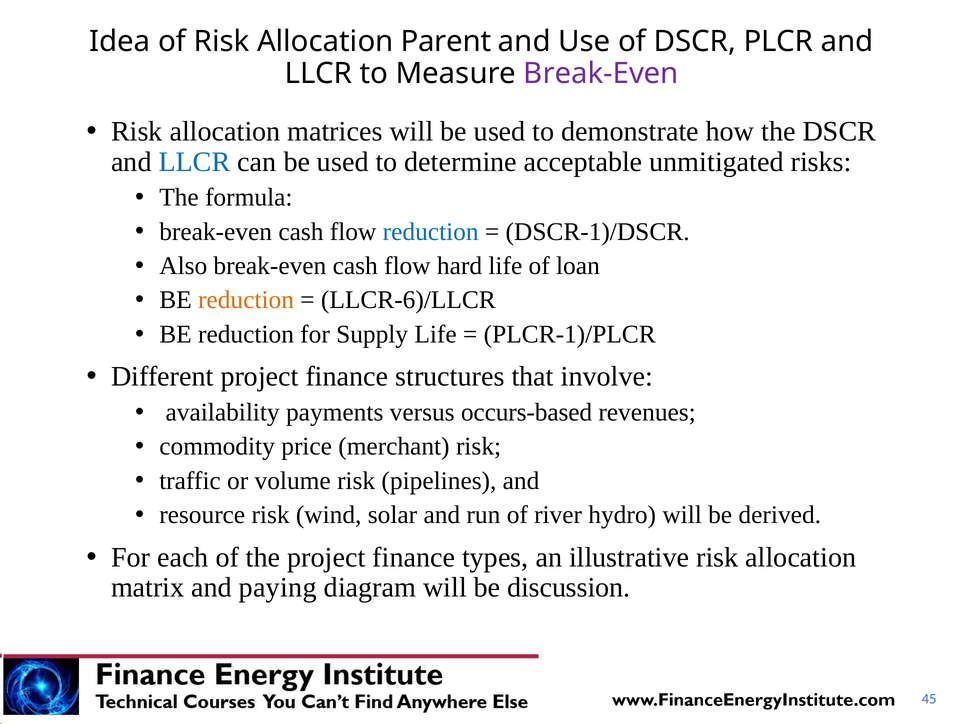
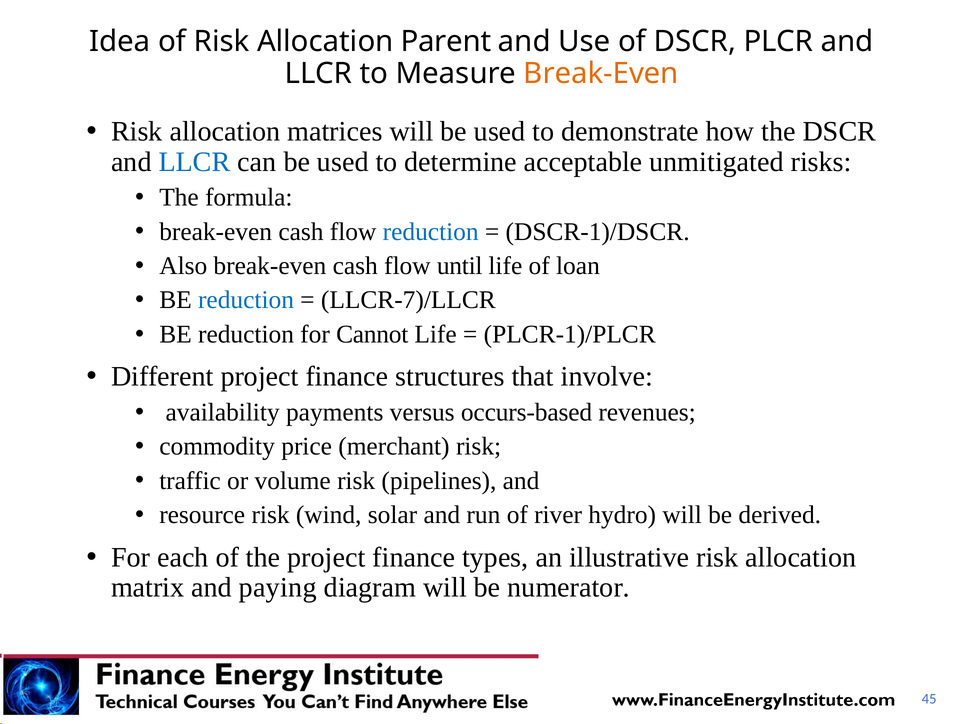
Break-Even at (601, 73) colour: purple -> orange
hard: hard -> until
reduction at (246, 300) colour: orange -> blue
LLCR-6)/LLCR: LLCR-6)/LLCR -> LLCR-7)/LLCR
Supply: Supply -> Cannot
discussion: discussion -> numerator
